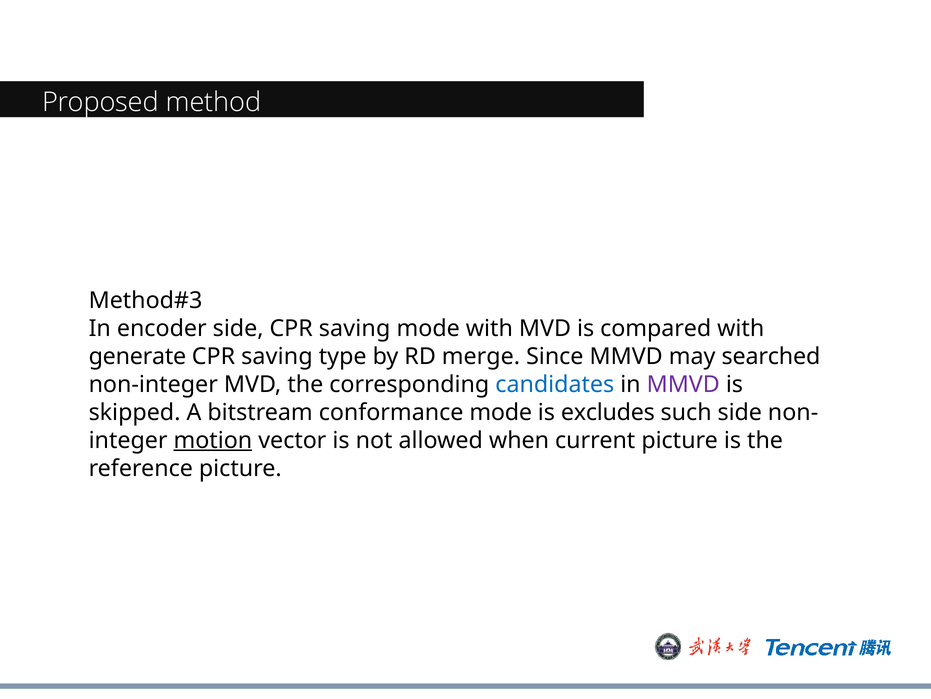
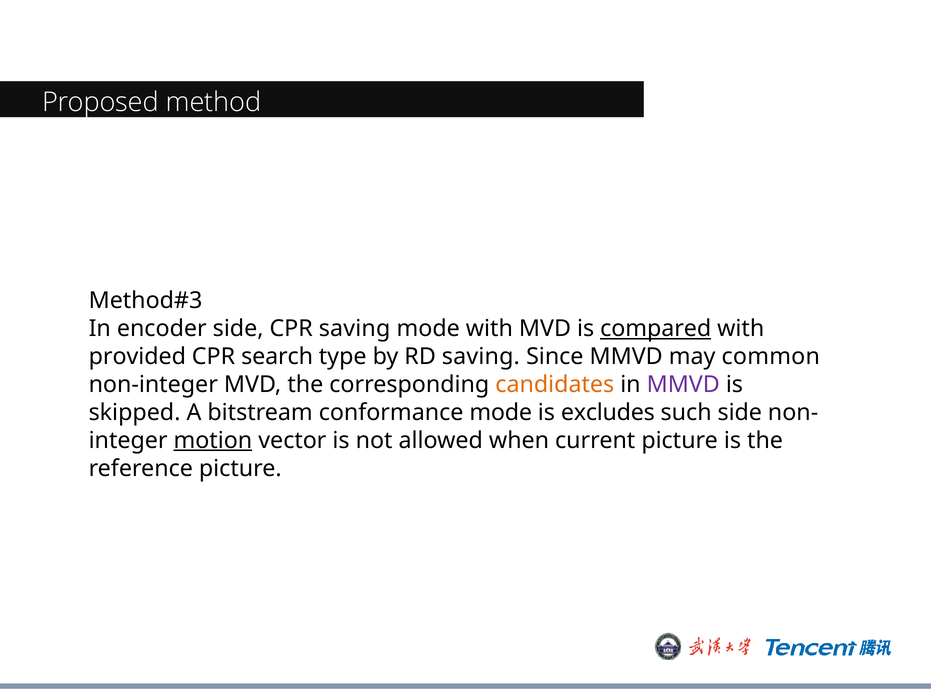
compared underline: none -> present
generate: generate -> provided
saving at (277, 356): saving -> search
RD merge: merge -> saving
searched: searched -> common
candidates colour: blue -> orange
